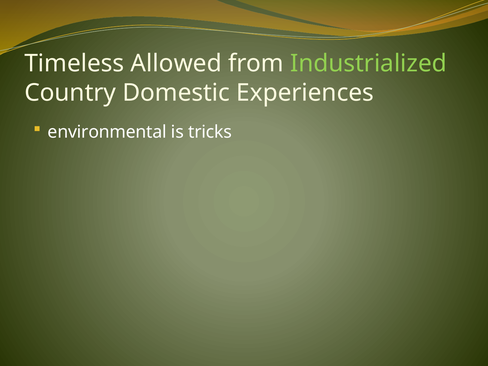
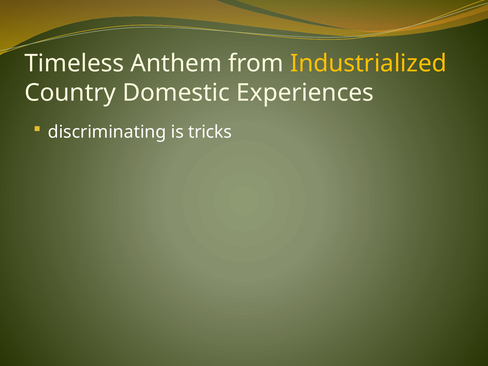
Allowed: Allowed -> Anthem
Industrialized colour: light green -> yellow
environmental: environmental -> discriminating
